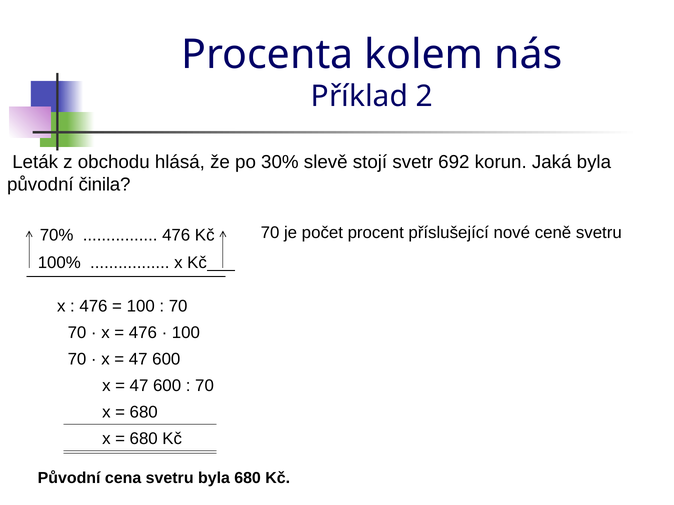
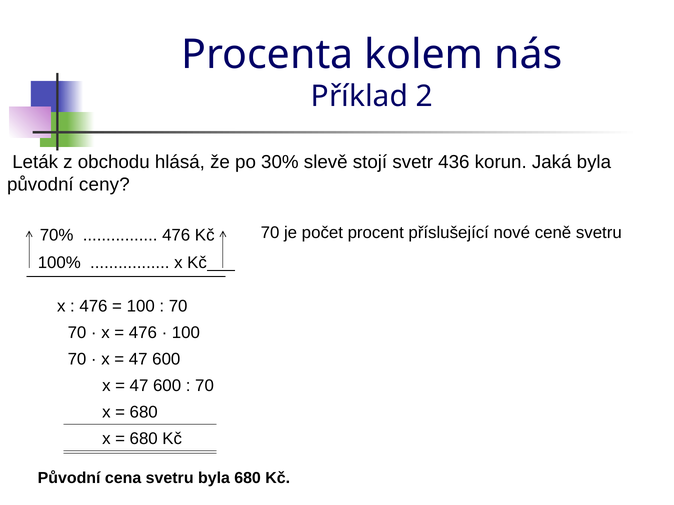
692: 692 -> 436
činila: činila -> ceny
